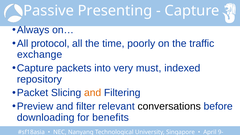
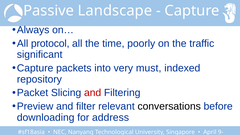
Presenting: Presenting -> Landscape
exchange: exchange -> significant
and at (93, 93) colour: orange -> red
benefits: benefits -> address
